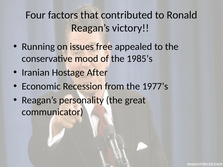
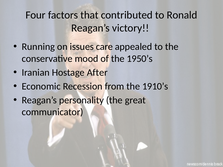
free: free -> care
1985’s: 1985’s -> 1950’s
1977’s: 1977’s -> 1910’s
